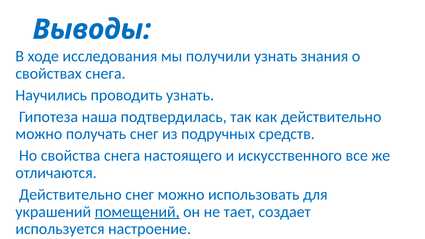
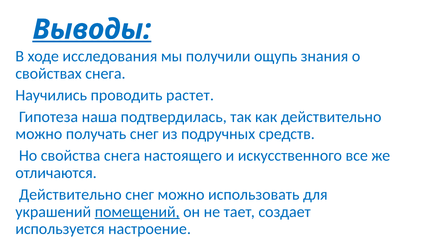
Выводы underline: none -> present
получили узнать: узнать -> ощупь
проводить узнать: узнать -> растет
